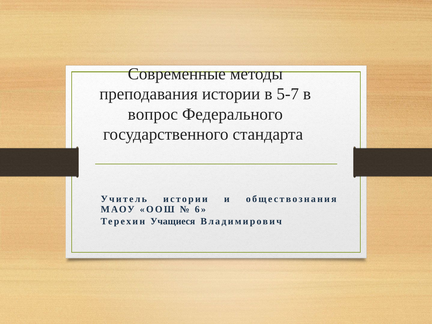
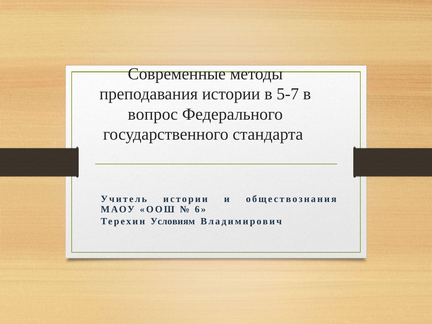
Учащиеся: Учащиеся -> Условиям
